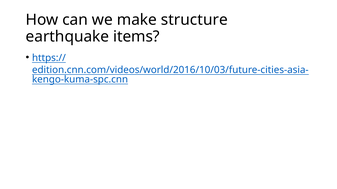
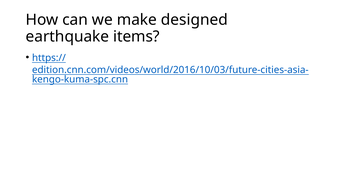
structure: structure -> designed
